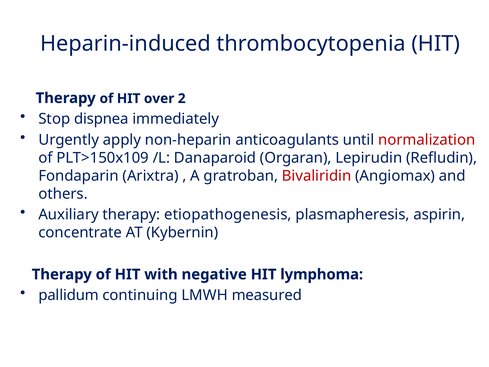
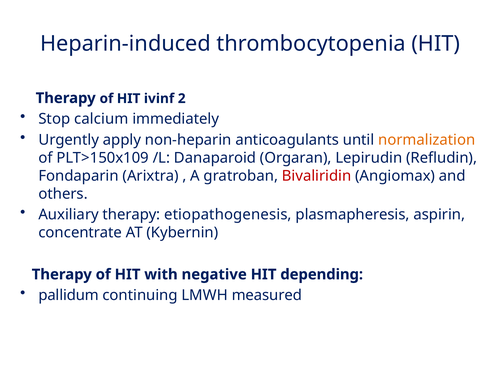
over: over -> ivinf
dispnea: dispnea -> calcium
normalization colour: red -> orange
lymphoma: lymphoma -> depending
